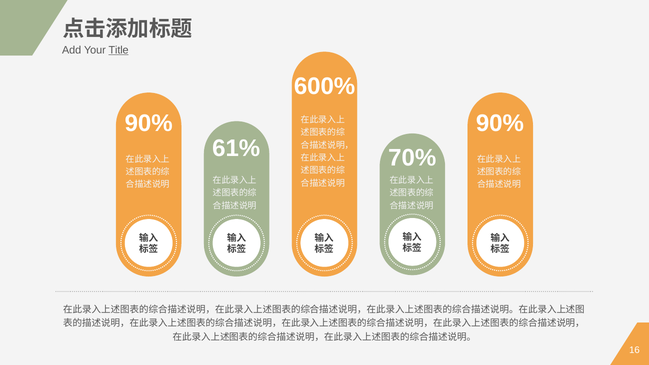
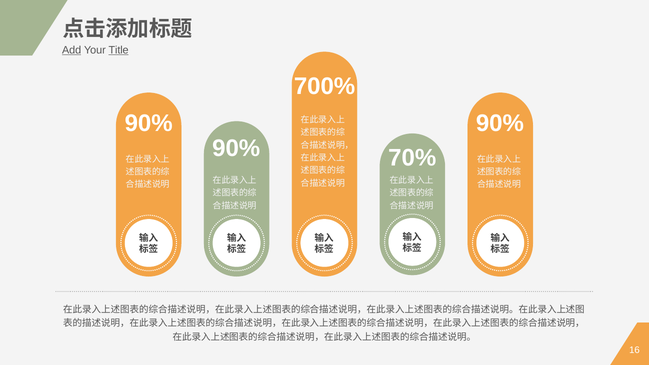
Add underline: none -> present
600%: 600% -> 700%
61% at (236, 148): 61% -> 90%
